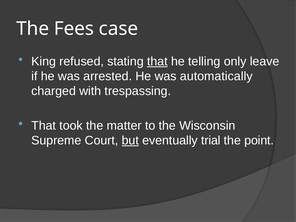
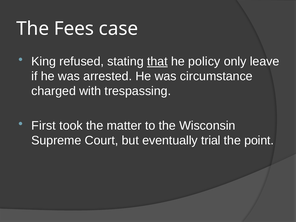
telling: telling -> policy
automatically: automatically -> circumstance
That at (44, 126): That -> First
but underline: present -> none
